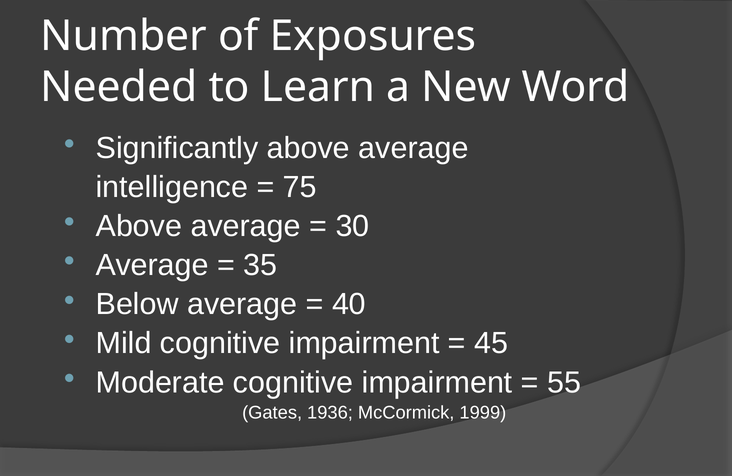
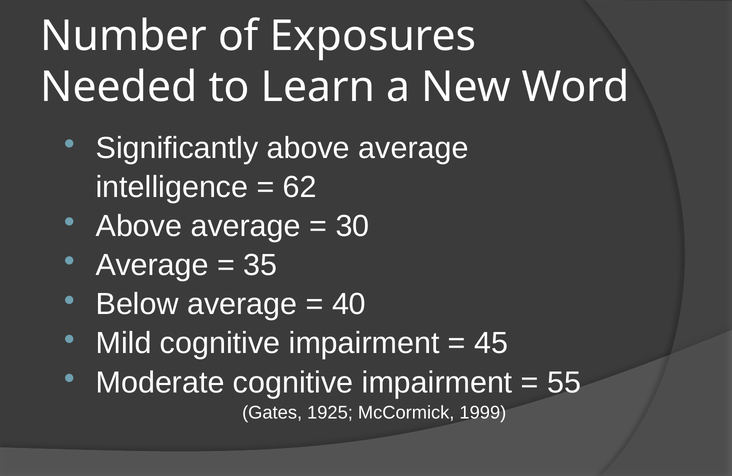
75: 75 -> 62
1936: 1936 -> 1925
